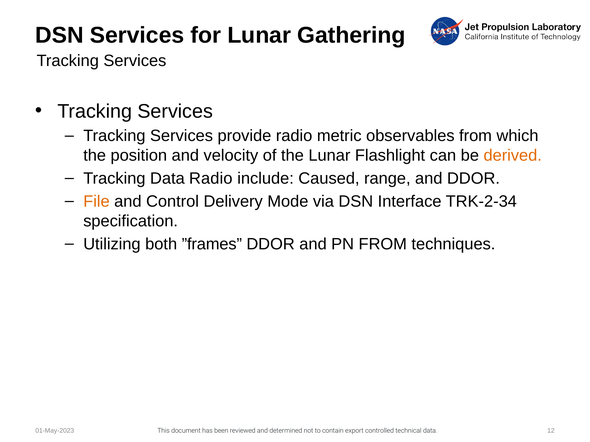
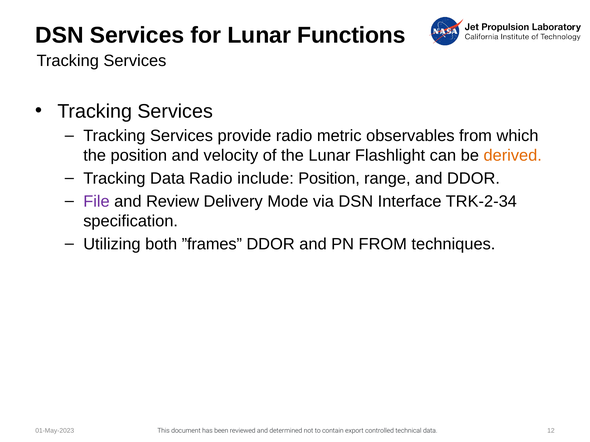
Gathering: Gathering -> Functions
include Caused: Caused -> Position
File colour: orange -> purple
Control: Control -> Review
